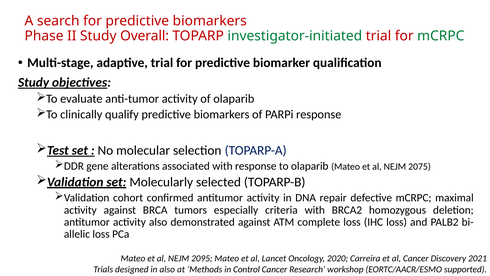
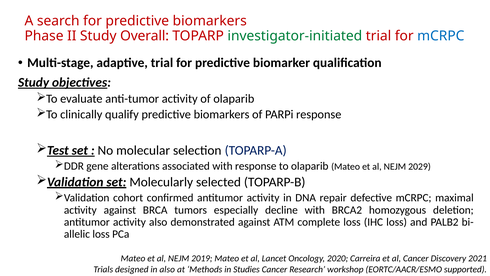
mCRPC at (441, 36) colour: green -> blue
2075: 2075 -> 2029
criteria: criteria -> decline
2095: 2095 -> 2019
Control: Control -> Studies
